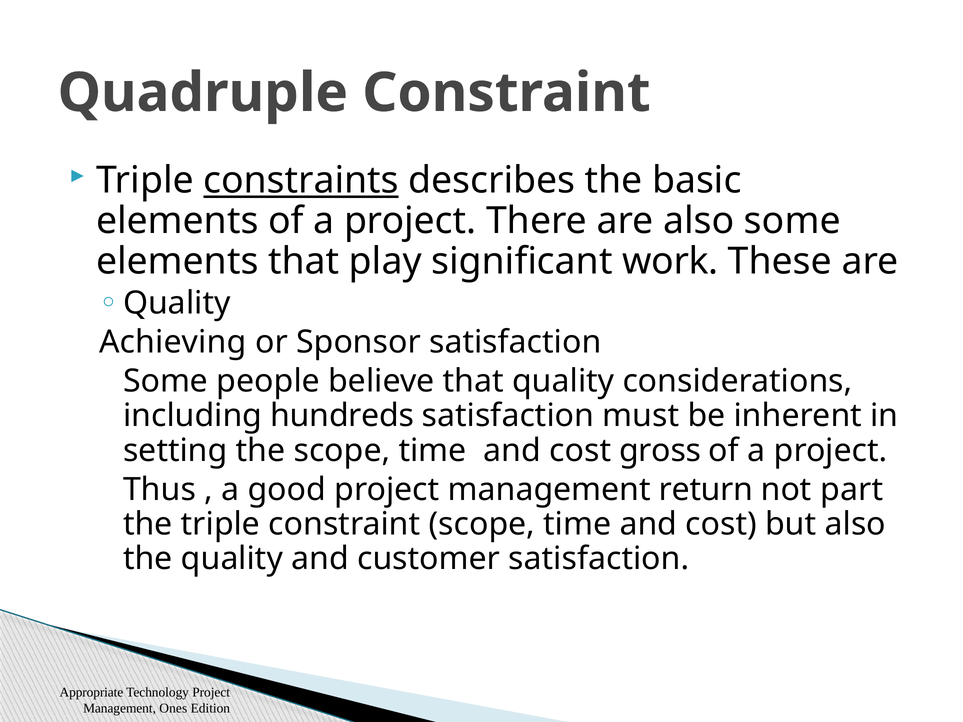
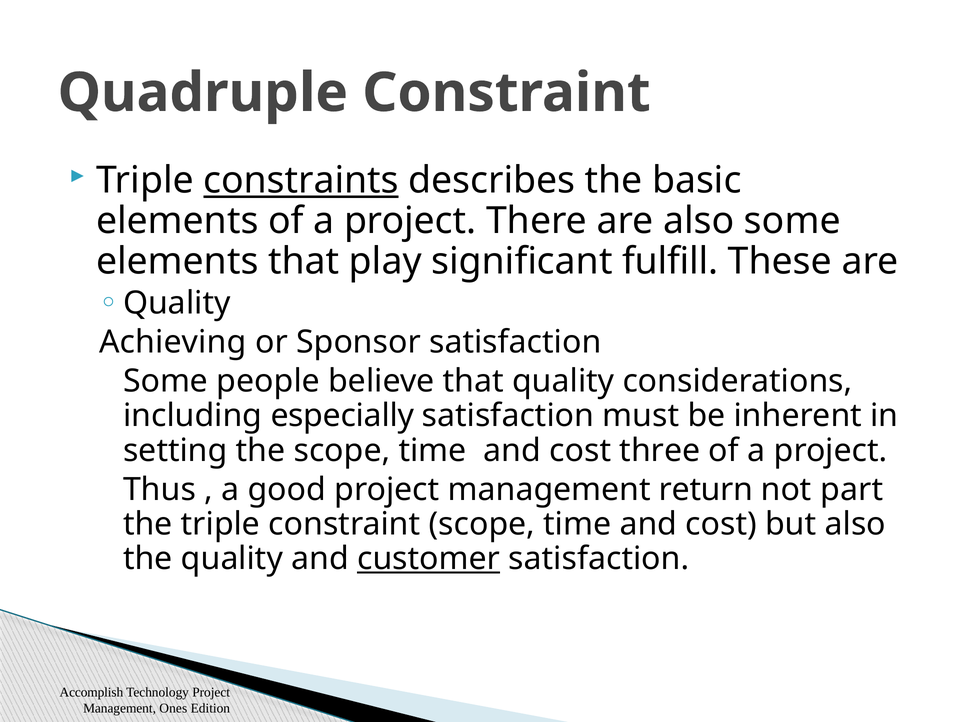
work: work -> fulfill
hundreds: hundreds -> especially
gross: gross -> three
customer underline: none -> present
Appropriate: Appropriate -> Accomplish
